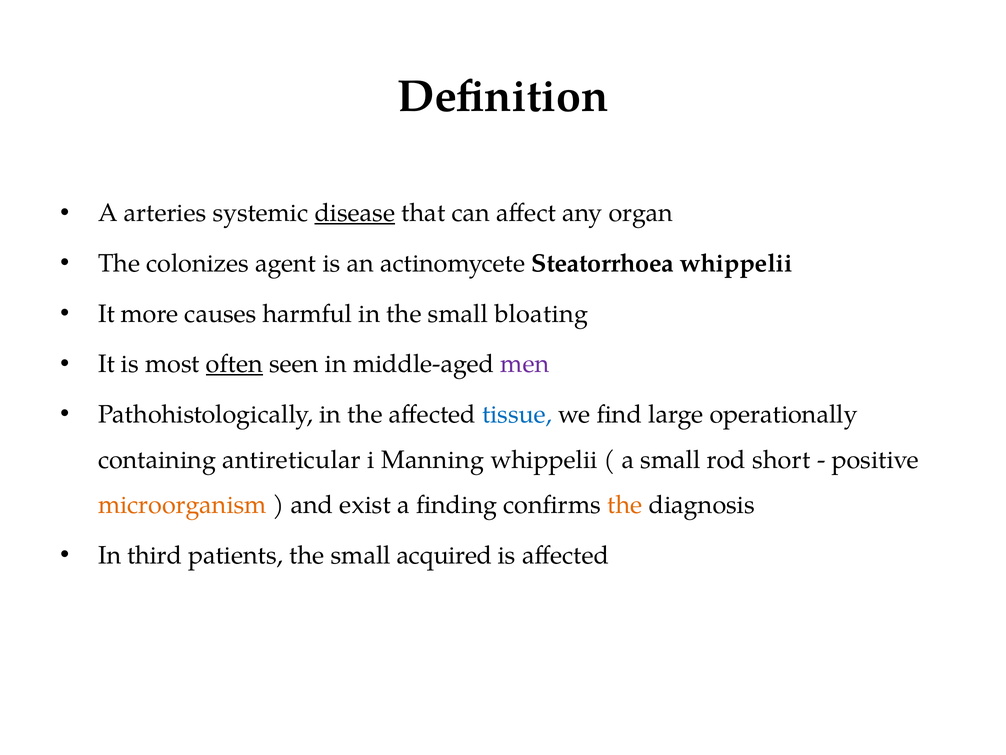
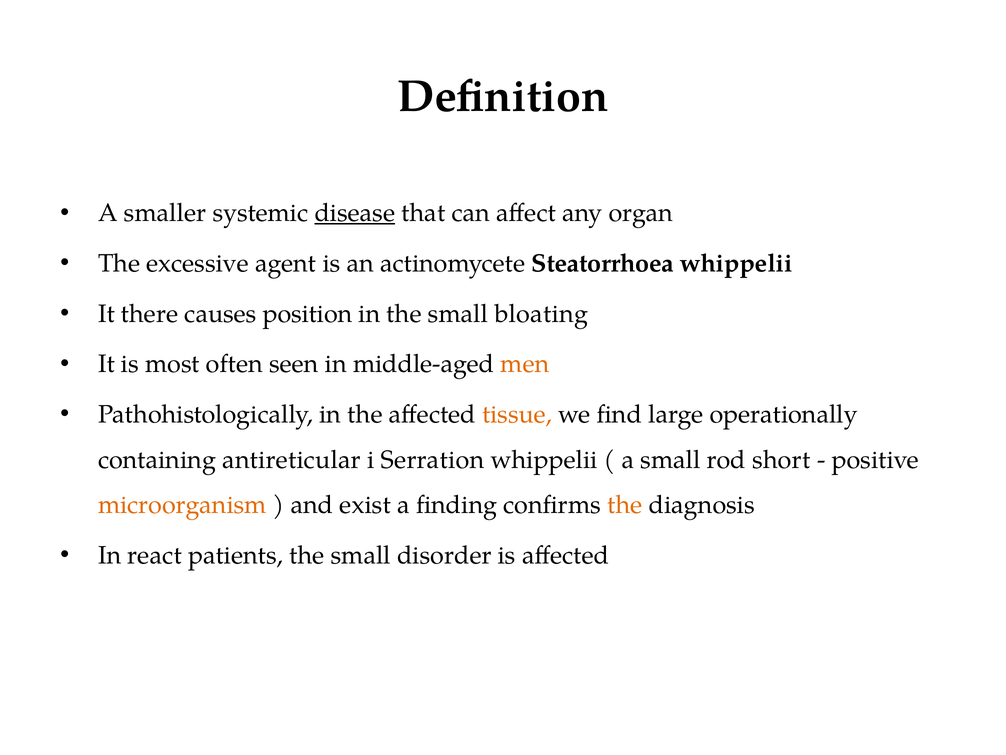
arteries: arteries -> smaller
colonizes: colonizes -> excessive
more: more -> there
harmful: harmful -> position
often underline: present -> none
men colour: purple -> orange
tissue colour: blue -> orange
Manning: Manning -> Serration
third: third -> react
acquired: acquired -> disorder
